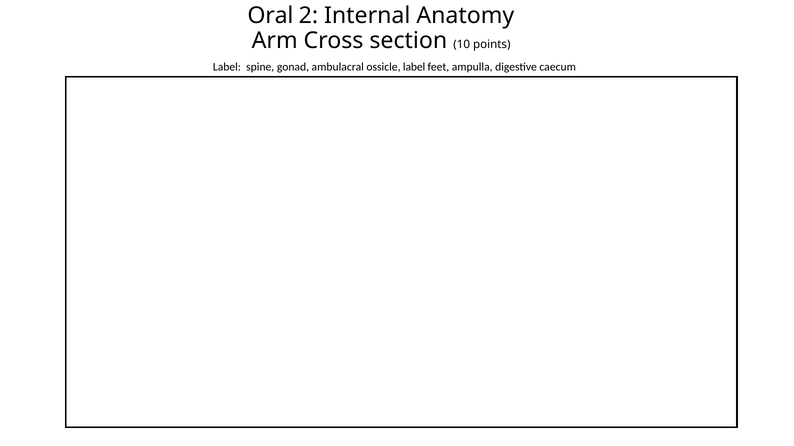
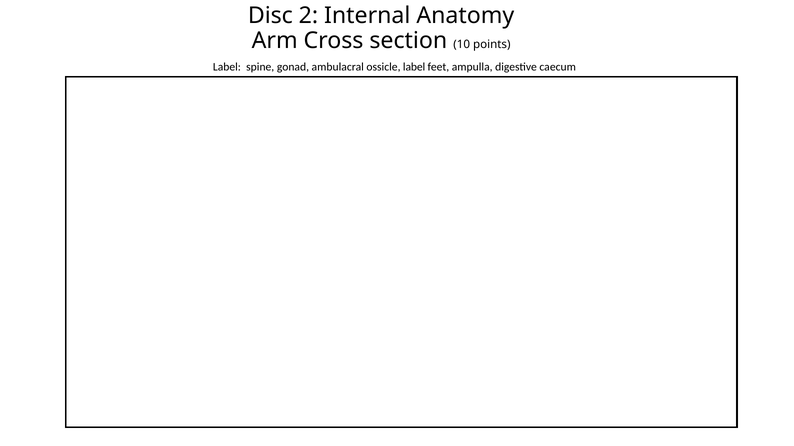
Oral: Oral -> Disc
